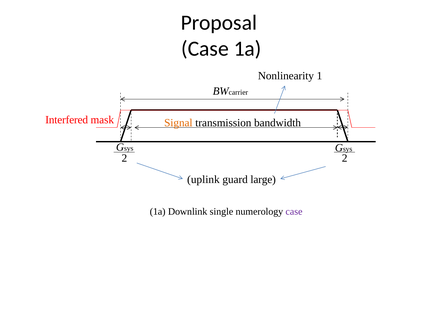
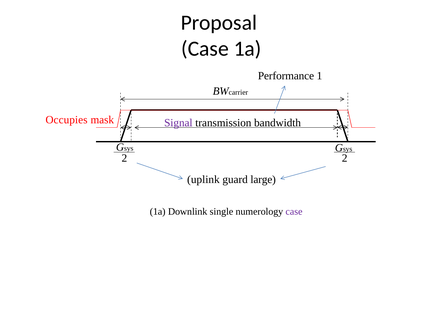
Nonlinearity: Nonlinearity -> Performance
Interfered: Interfered -> Occupies
Signal colour: orange -> purple
